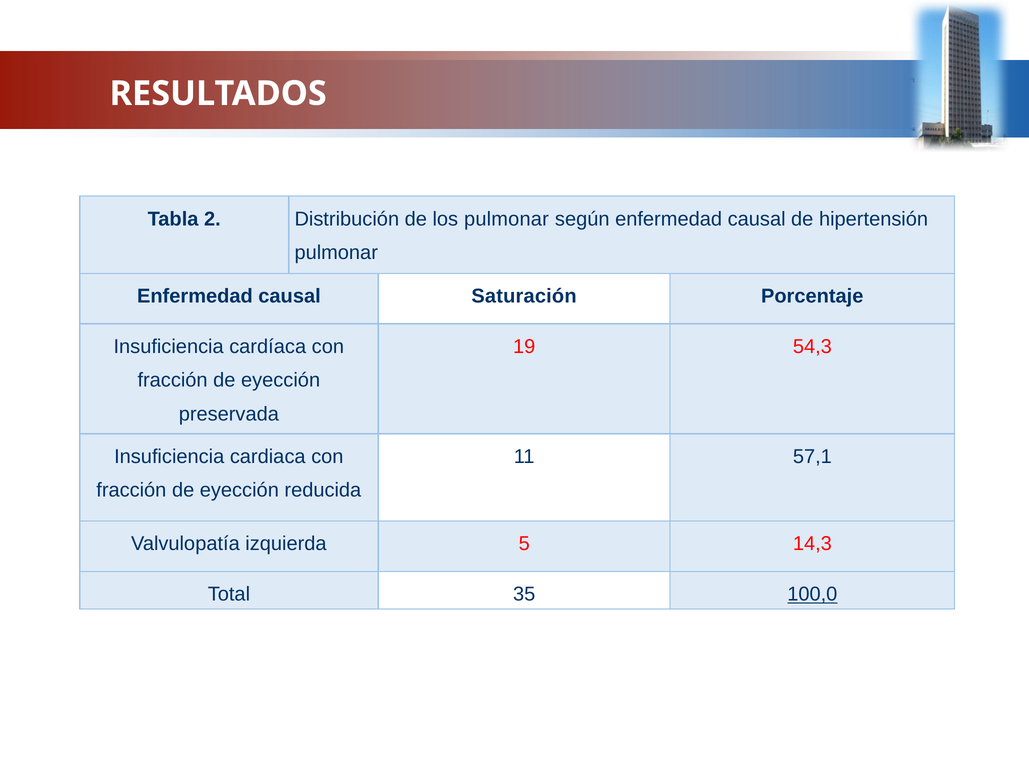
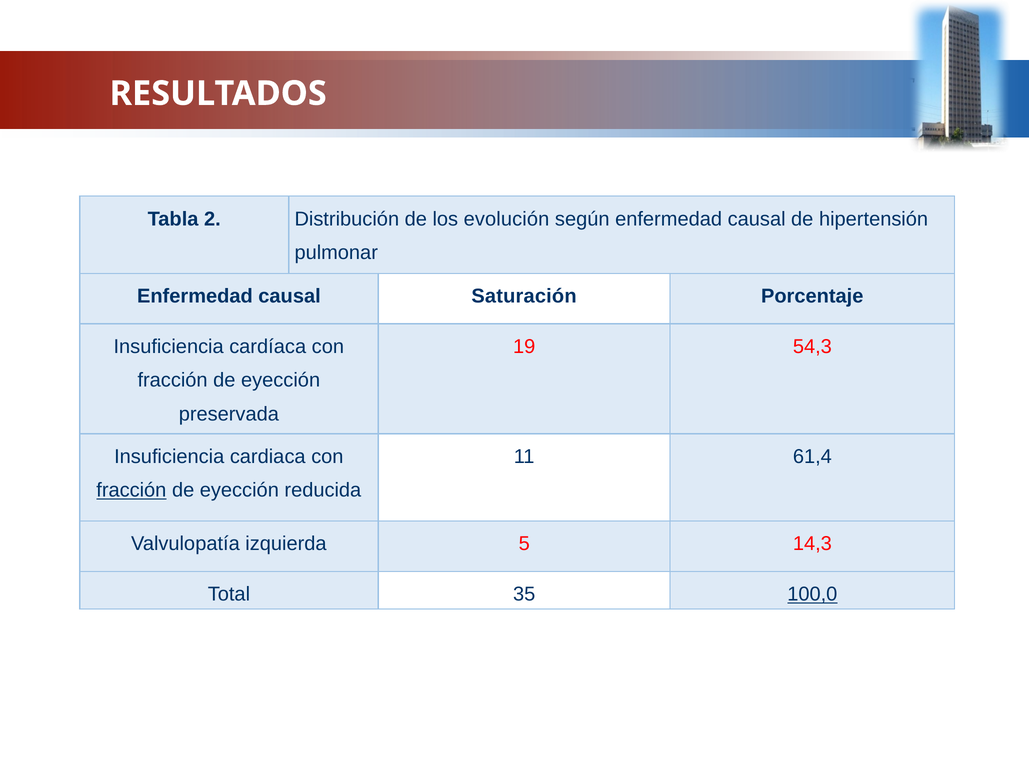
los pulmonar: pulmonar -> evolución
57,1: 57,1 -> 61,4
fracción at (131, 490) underline: none -> present
